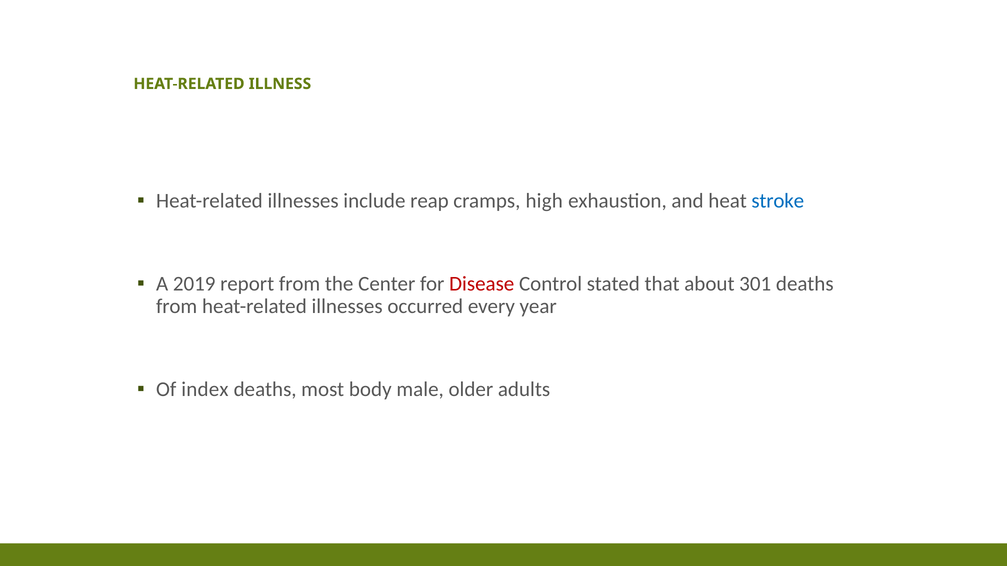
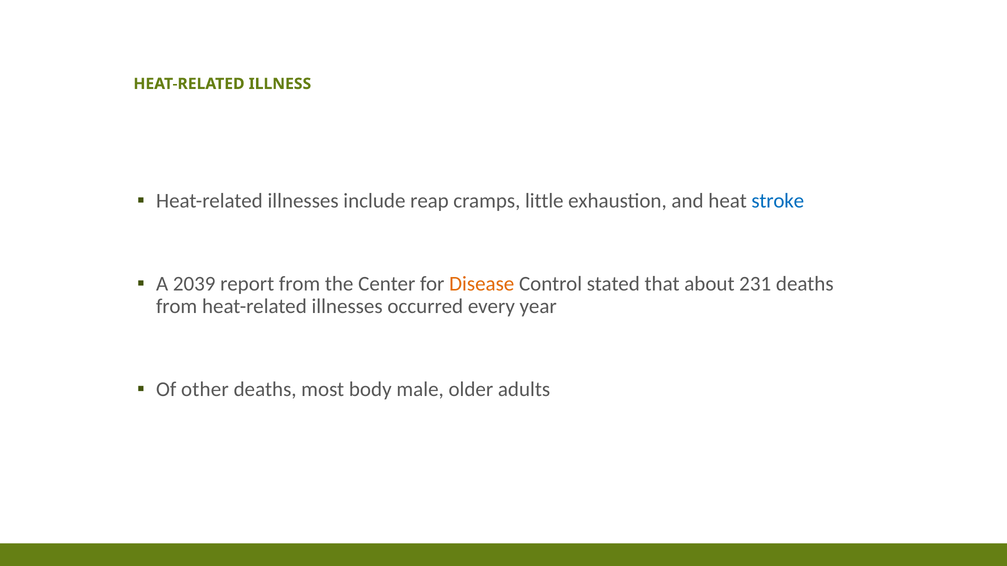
high: high -> little
2019: 2019 -> 2039
Disease colour: red -> orange
301: 301 -> 231
index: index -> other
